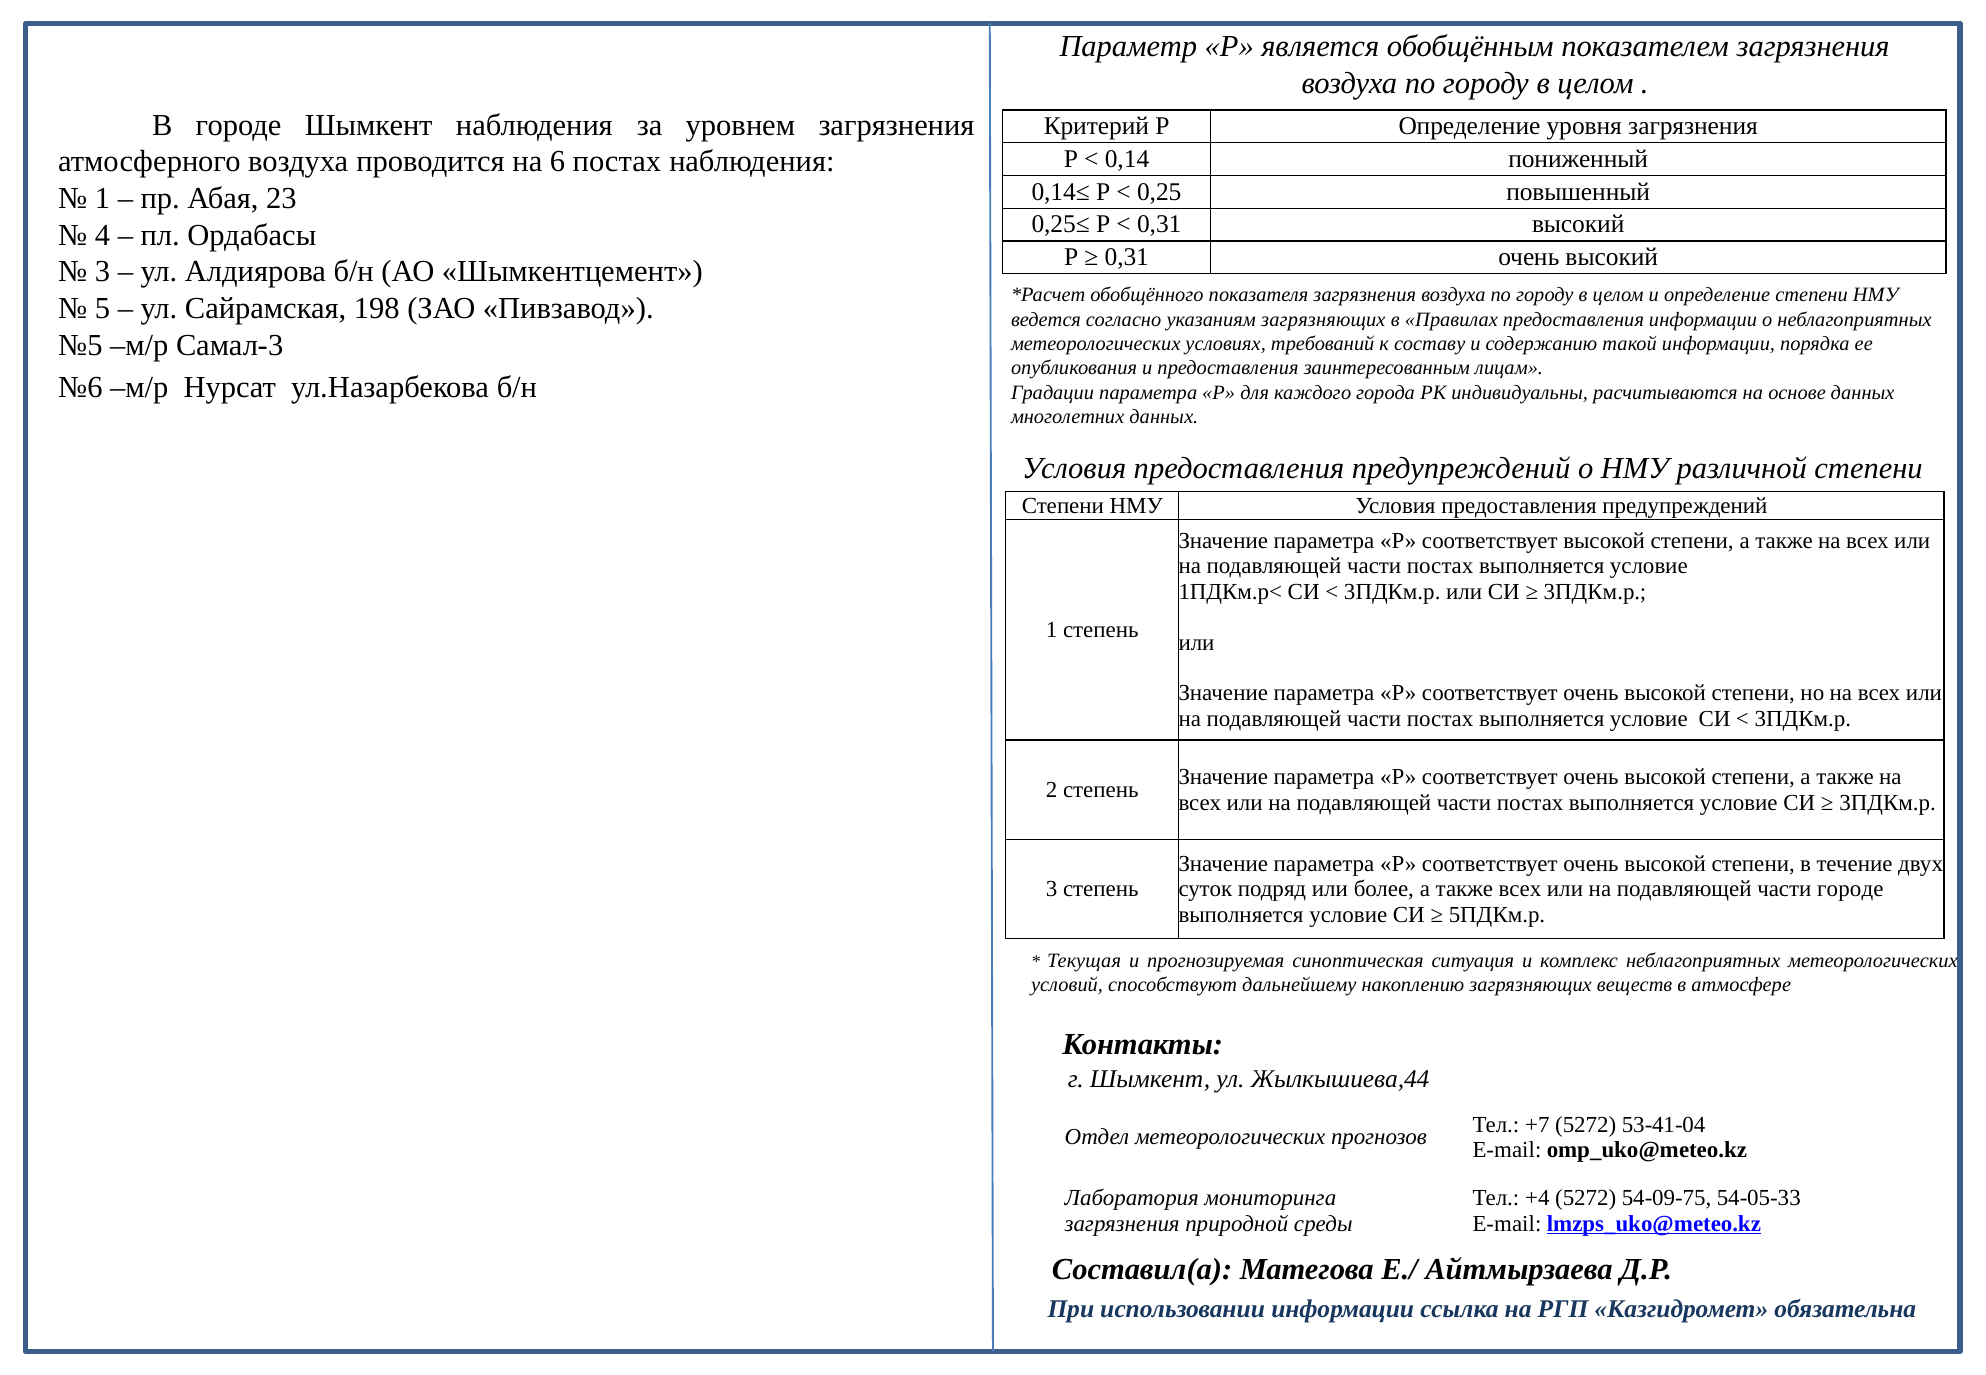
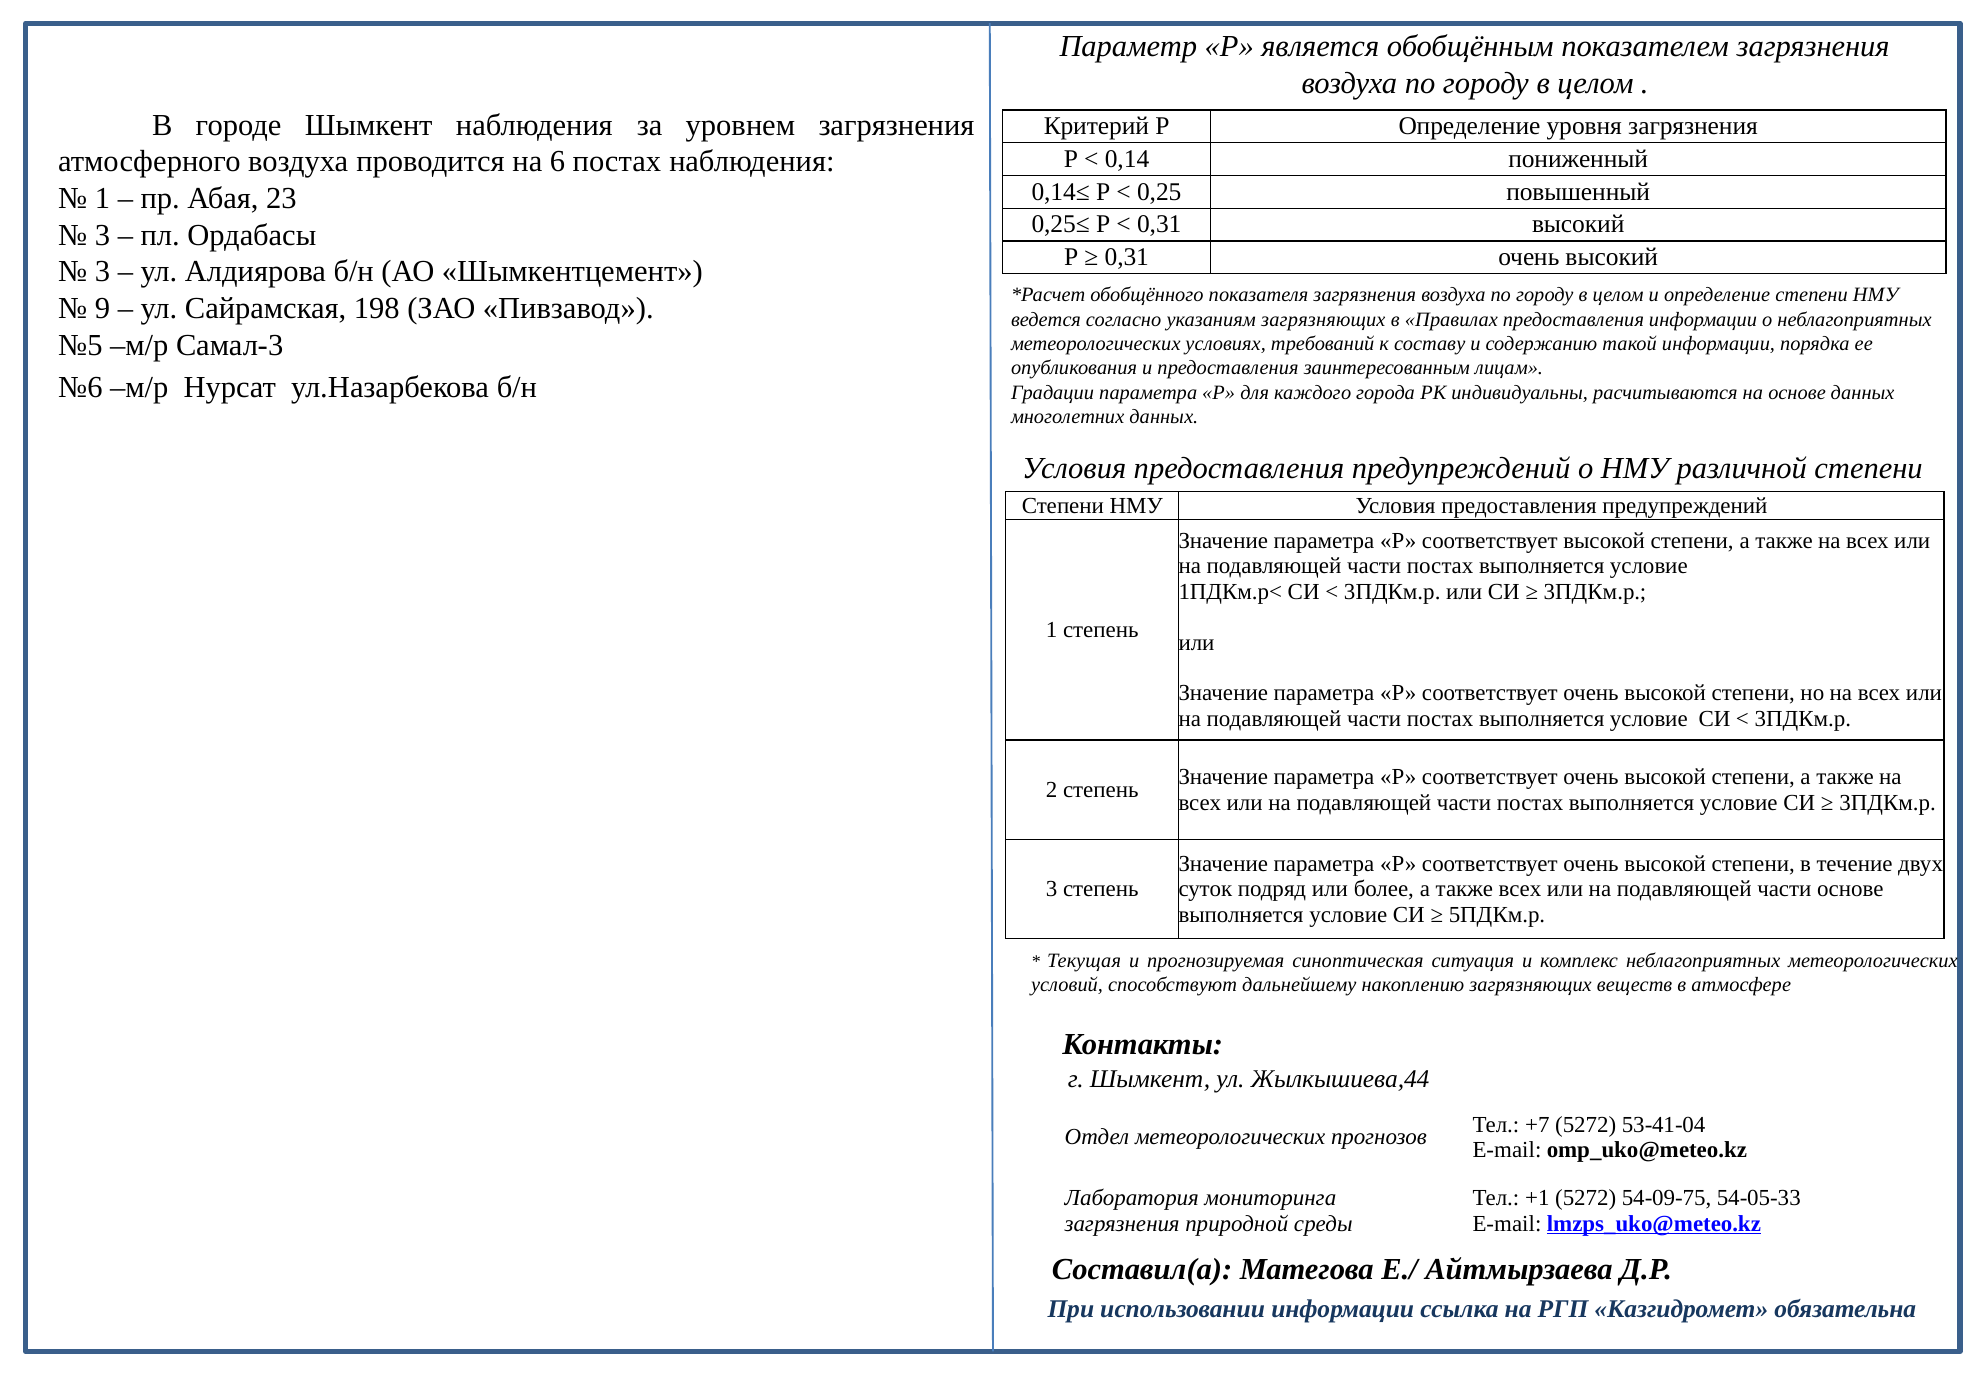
4 at (103, 235): 4 -> 3
5: 5 -> 9
части городе: городе -> основе
+4: +4 -> +1
